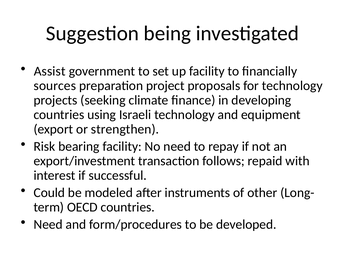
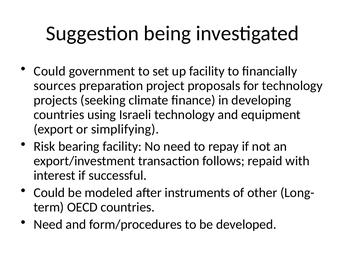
Assist at (50, 71): Assist -> Could
strengthen: strengthen -> simplifying
